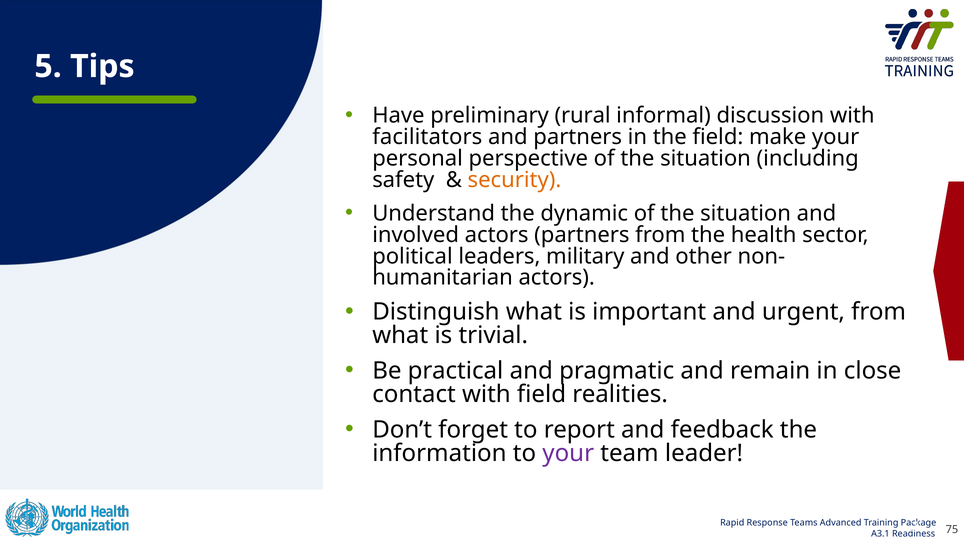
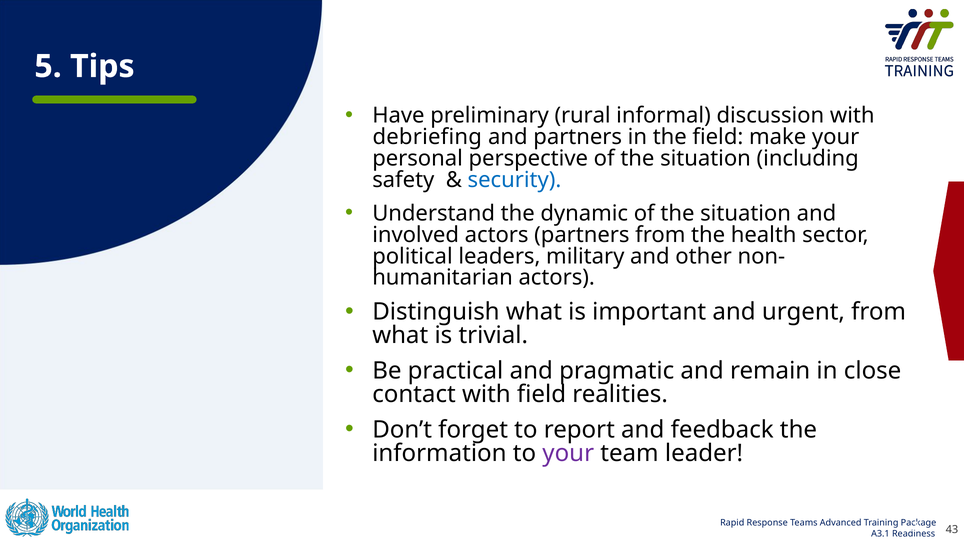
facilitators: facilitators -> debriefing
security colour: orange -> blue
75: 75 -> 43
